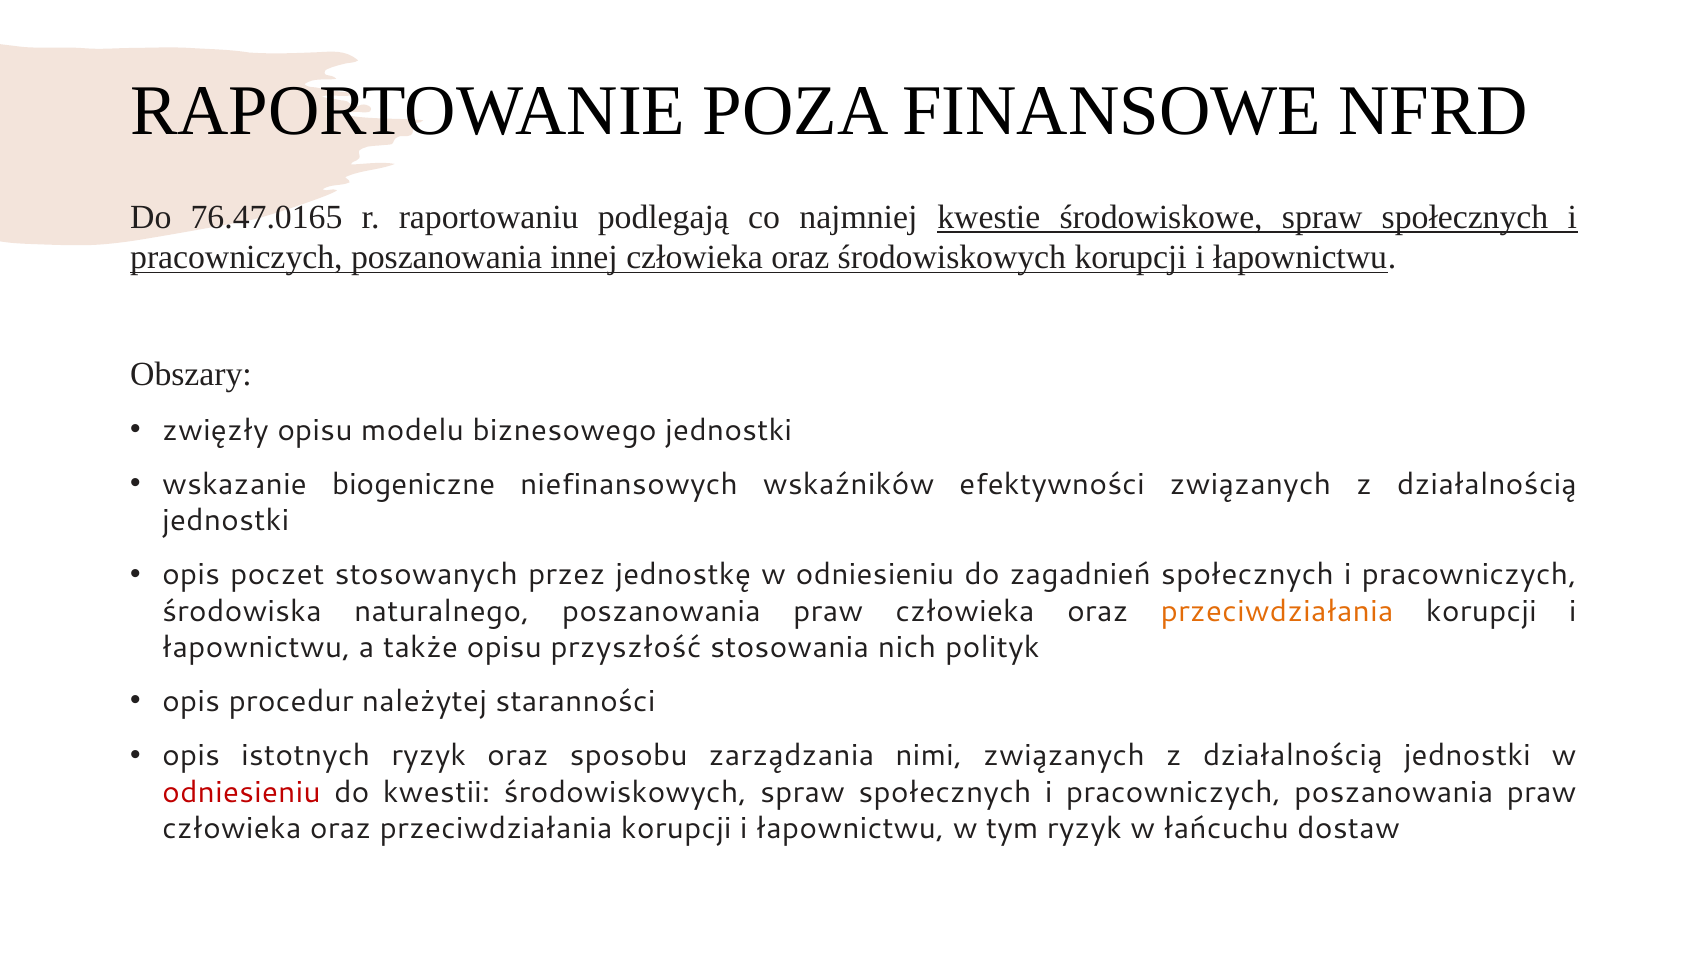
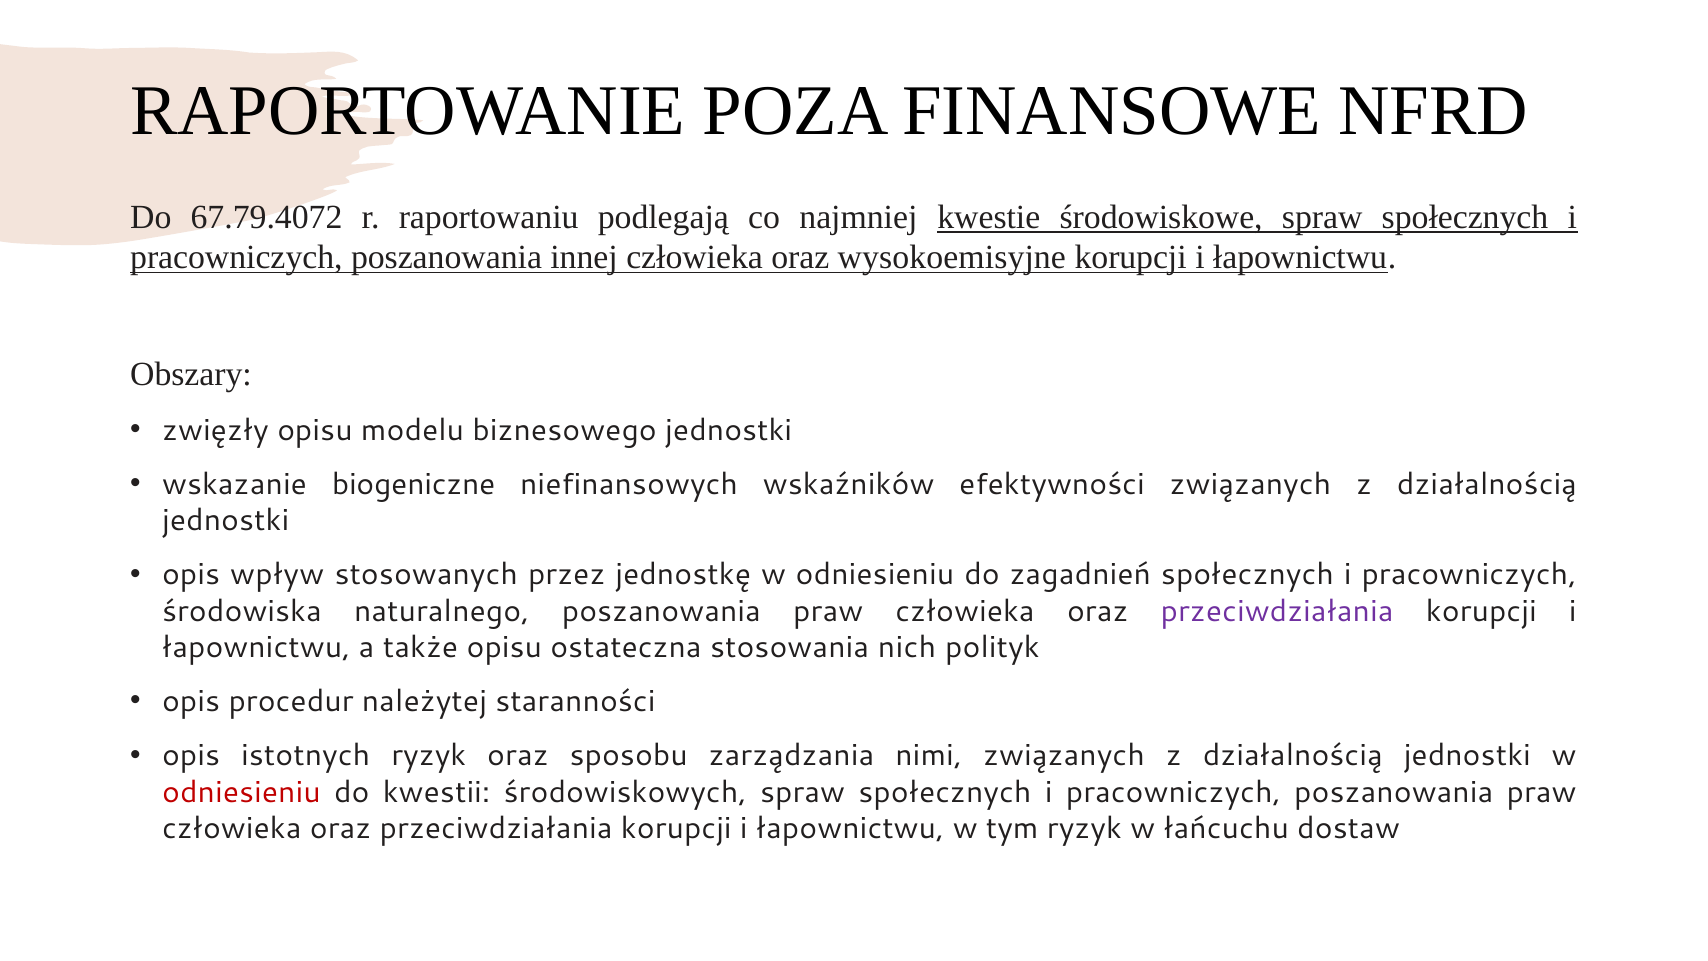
76.47.0165: 76.47.0165 -> 67.79.4072
oraz środowiskowych: środowiskowych -> wysokoemisyjne
poczet: poczet -> wpływ
przeciwdziałania at (1277, 611) colour: orange -> purple
przyszłość: przyszłość -> ostateczna
